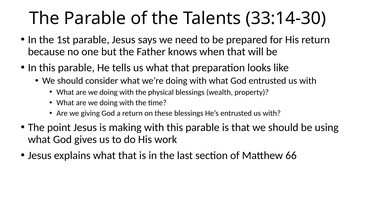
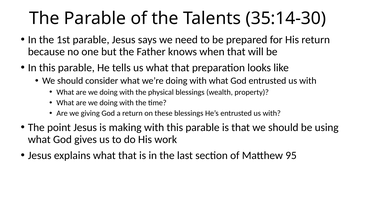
33:14-30: 33:14-30 -> 35:14-30
66: 66 -> 95
